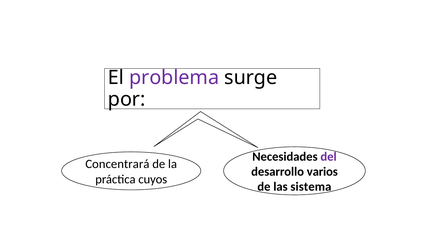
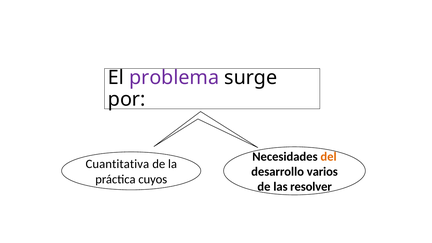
del colour: purple -> orange
Concentrará: Concentrará -> Cuantitativa
sistema: sistema -> resolver
